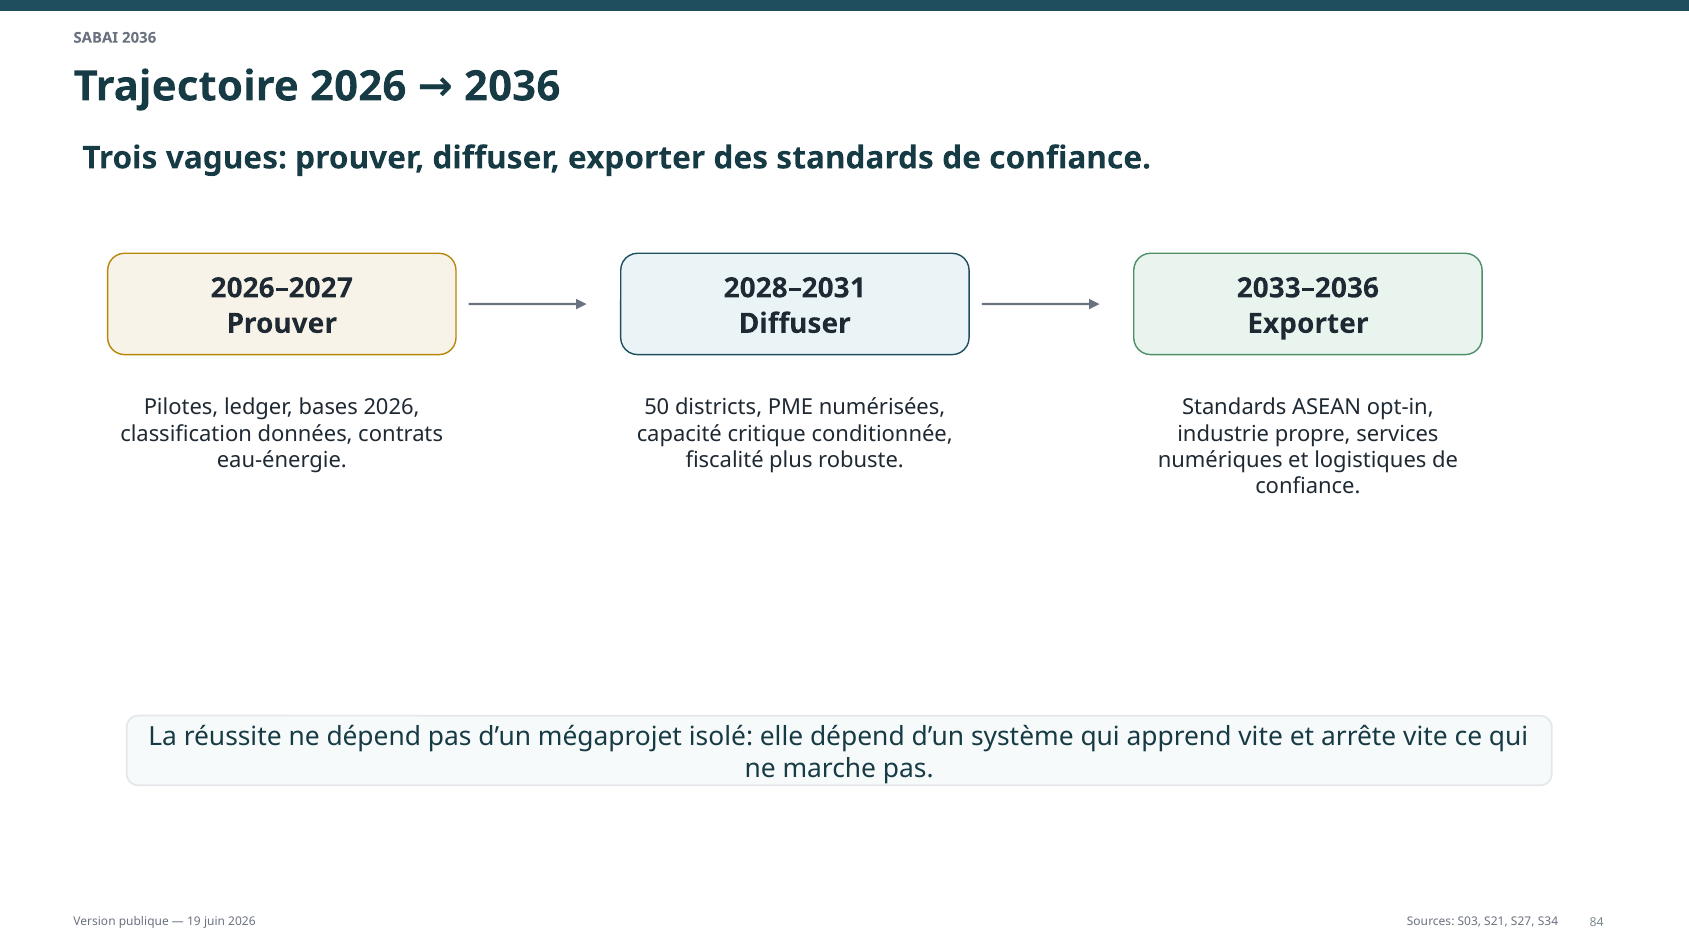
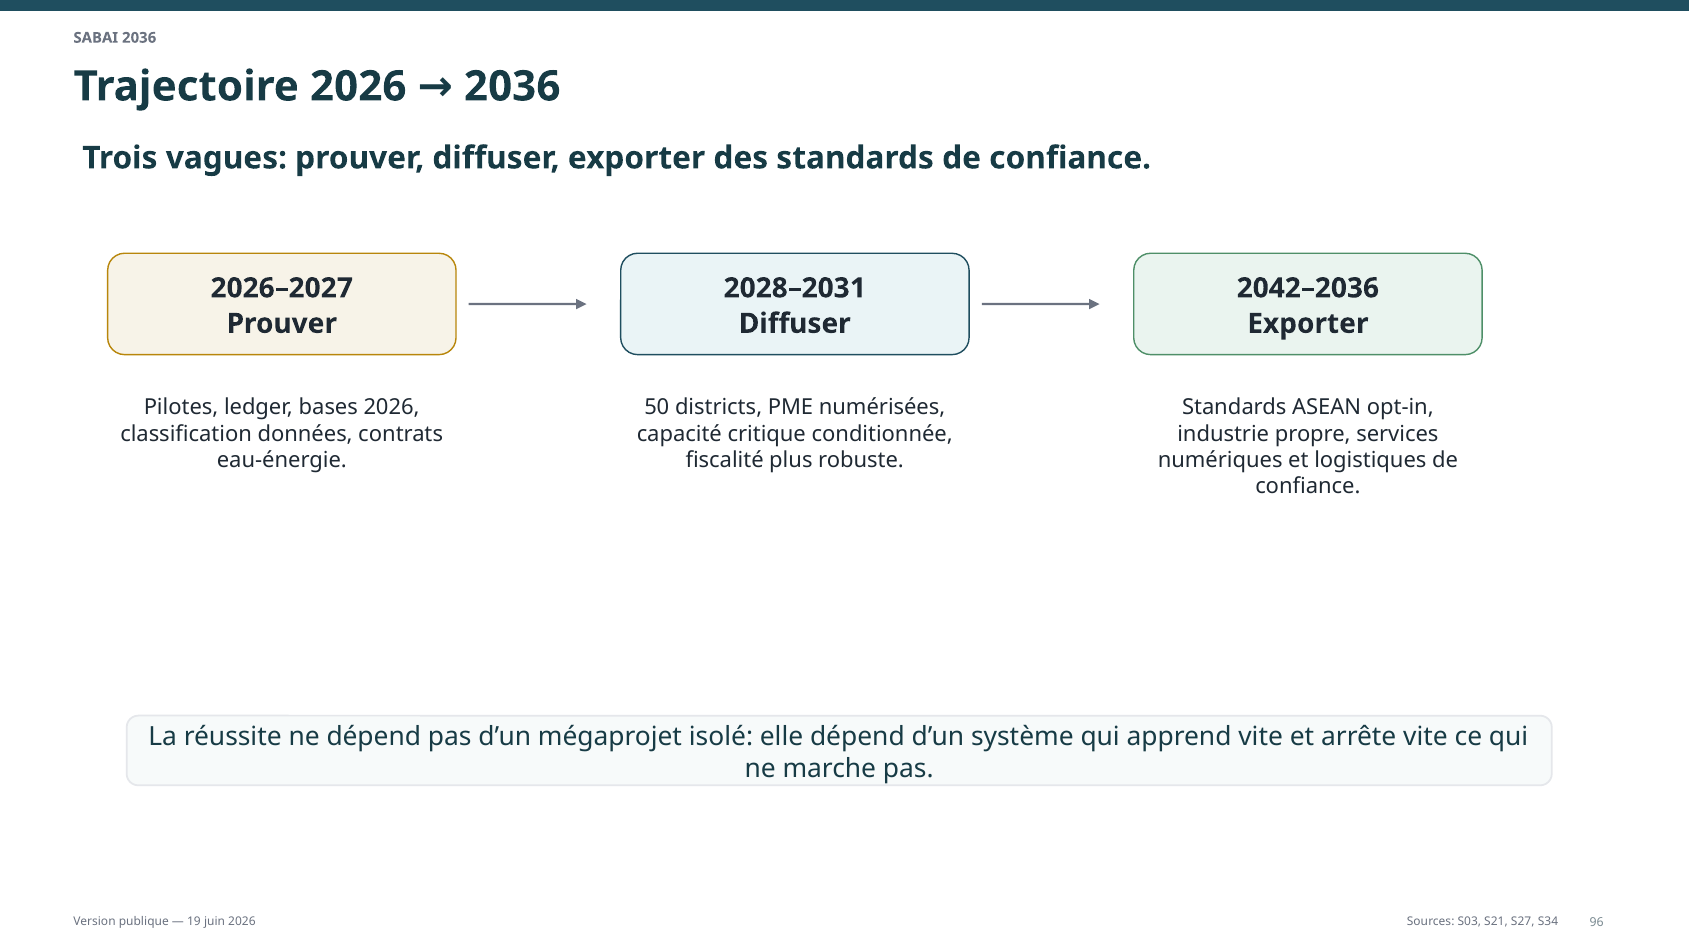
2033–2036: 2033–2036 -> 2042–2036
84: 84 -> 96
